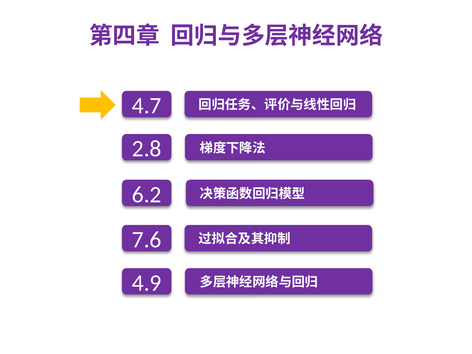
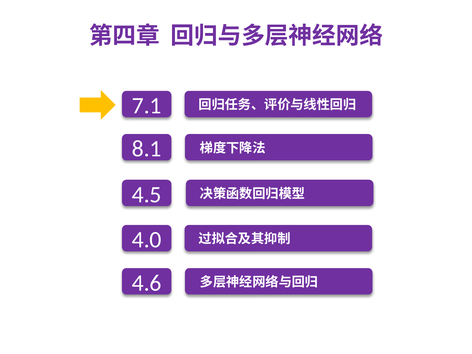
4.7: 4.7 -> 7.1
2.8: 2.8 -> 8.1
6.2: 6.2 -> 4.5
7.6: 7.6 -> 4.0
4.9: 4.9 -> 4.6
